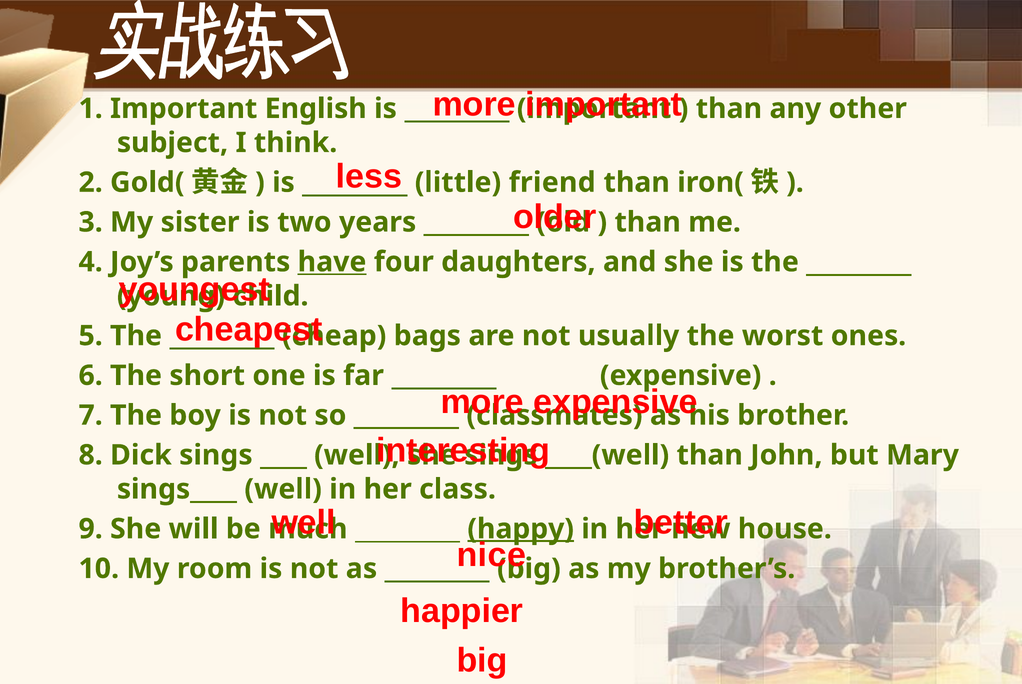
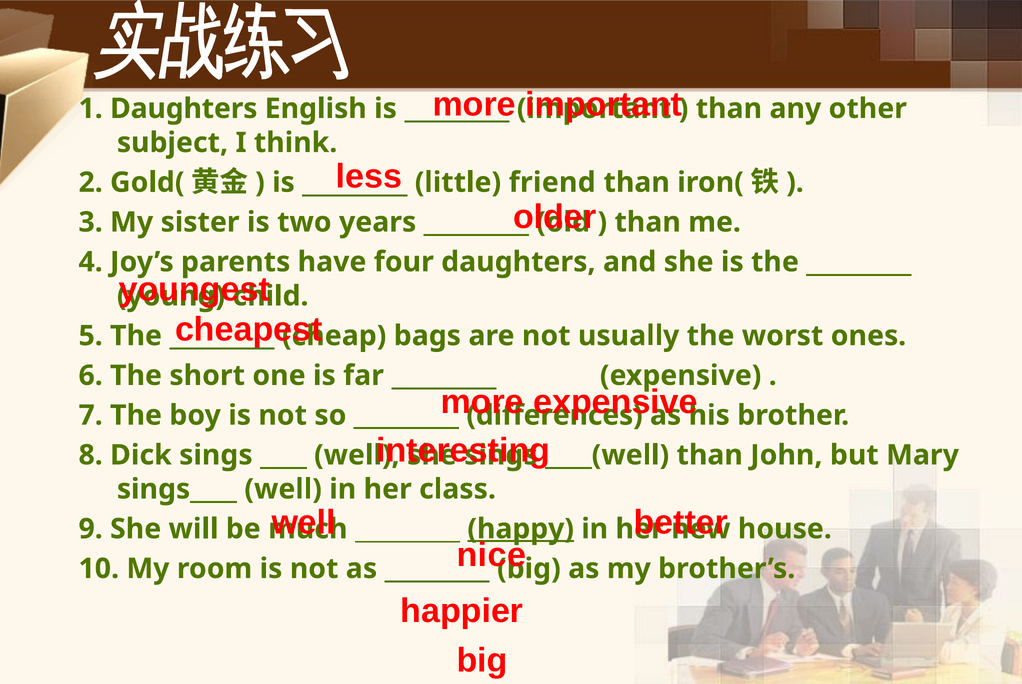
1 Important: Important -> Daughters
have underline: present -> none
classmates: classmates -> differences
